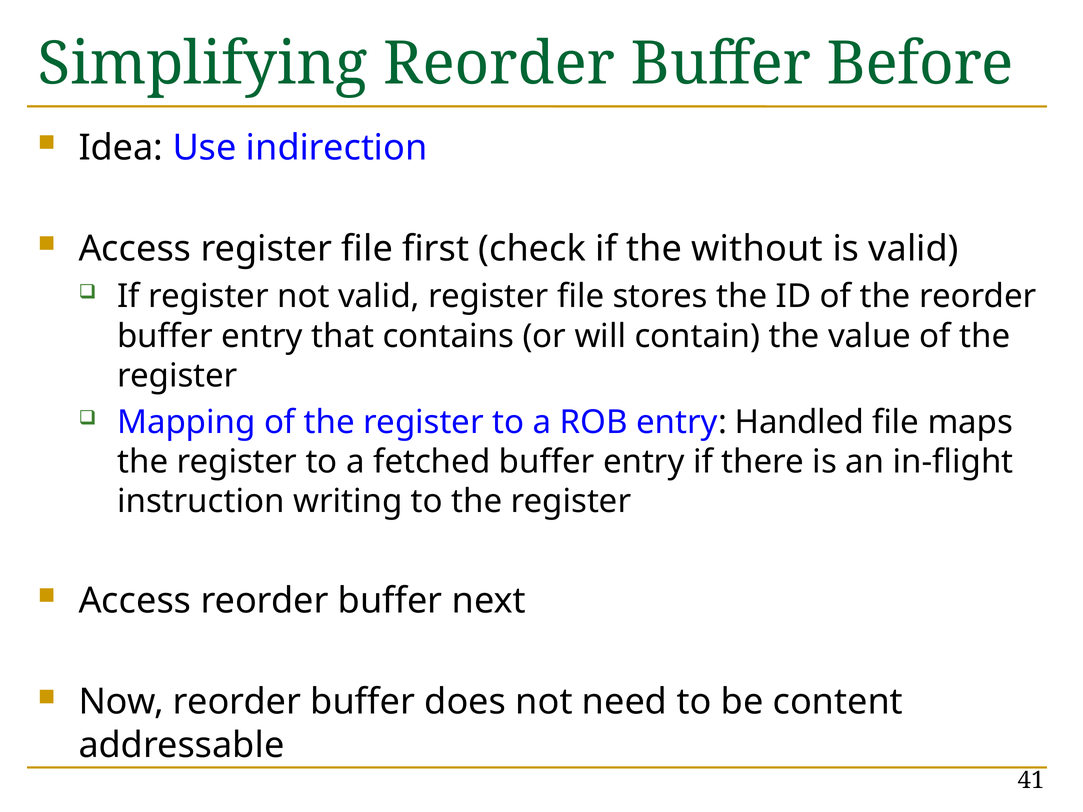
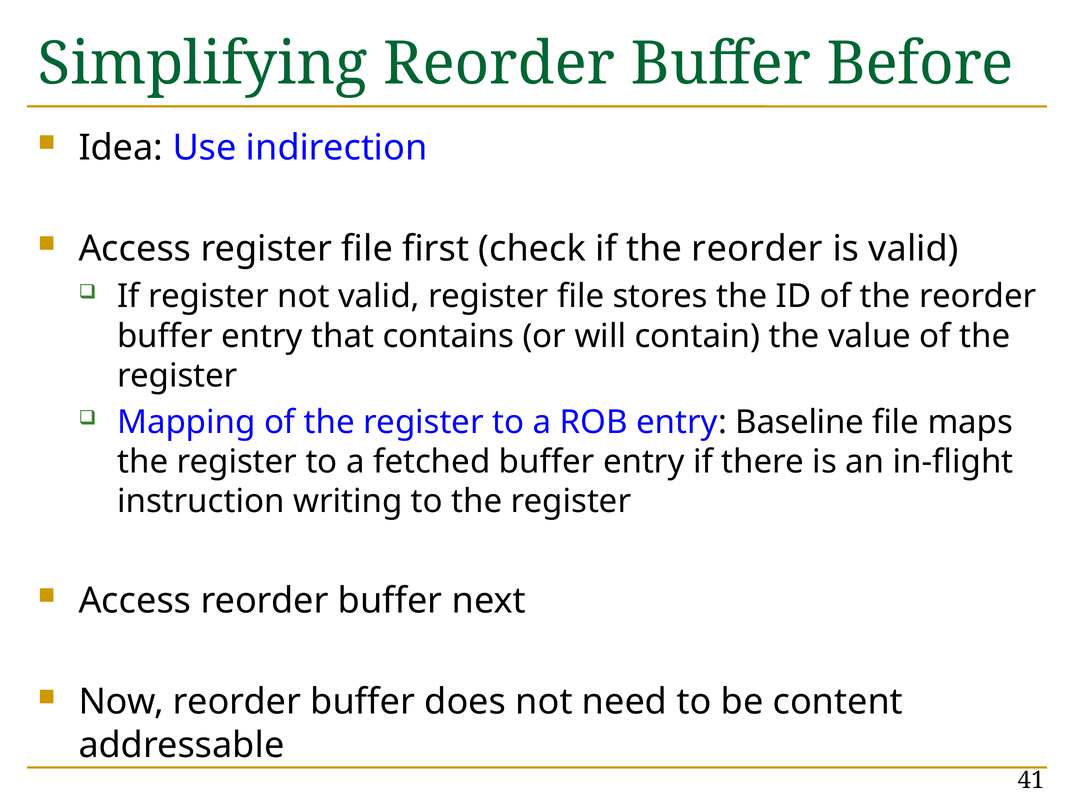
if the without: without -> reorder
Handled: Handled -> Baseline
